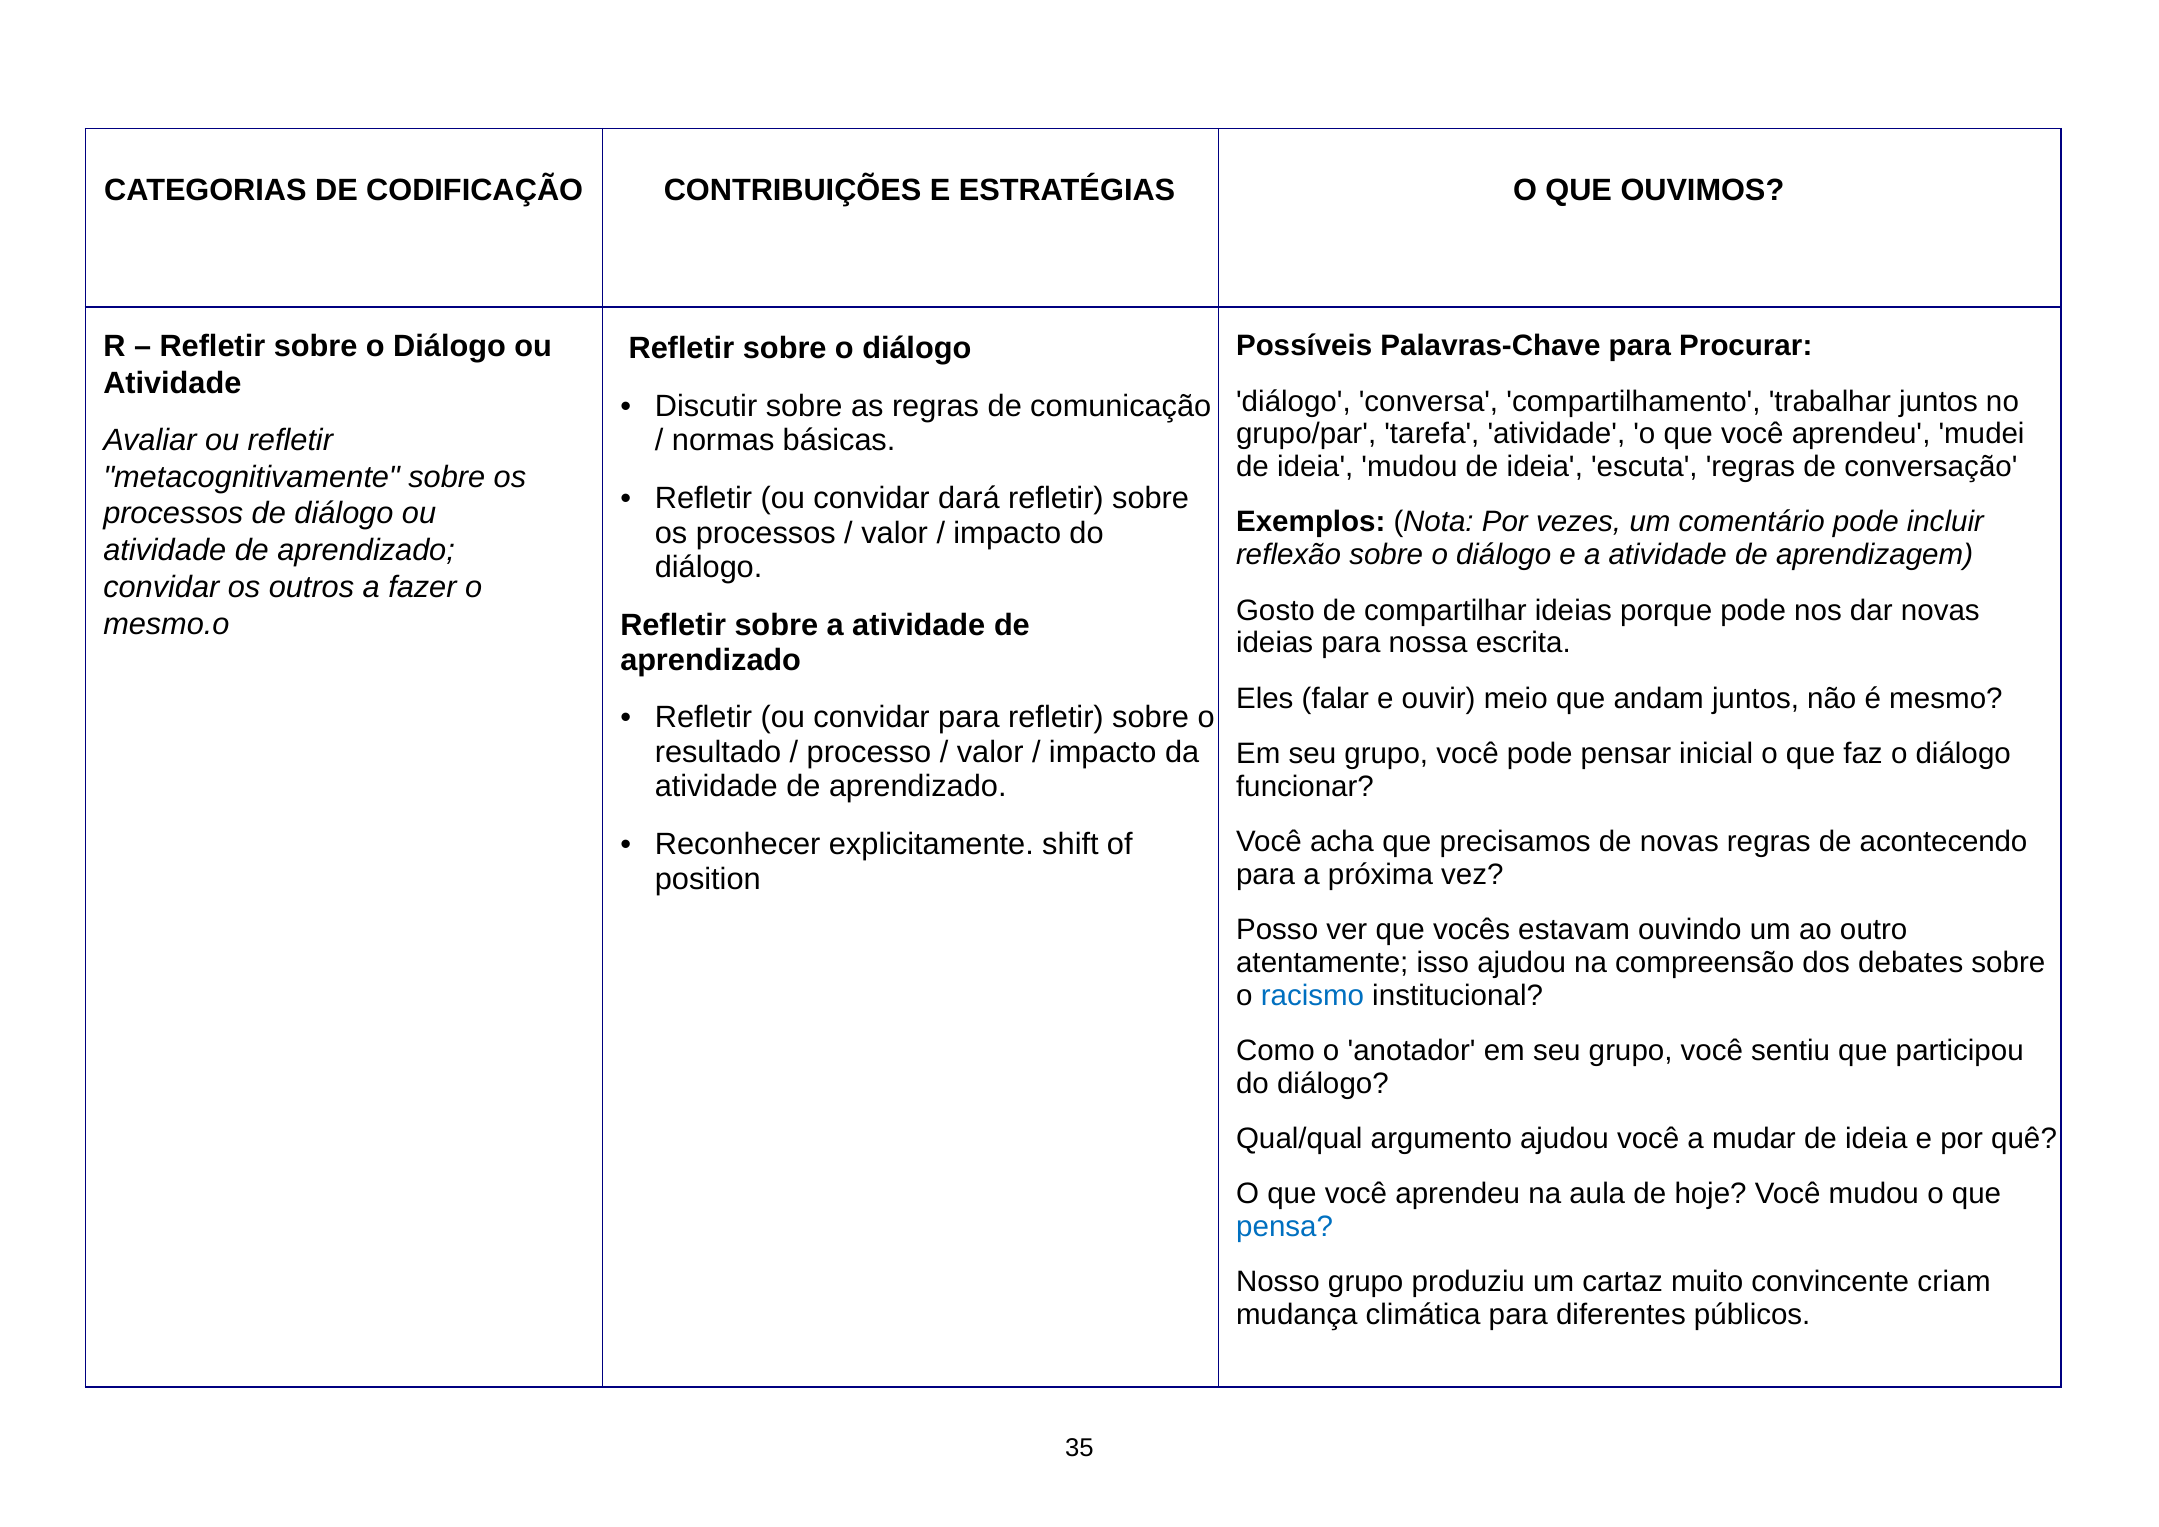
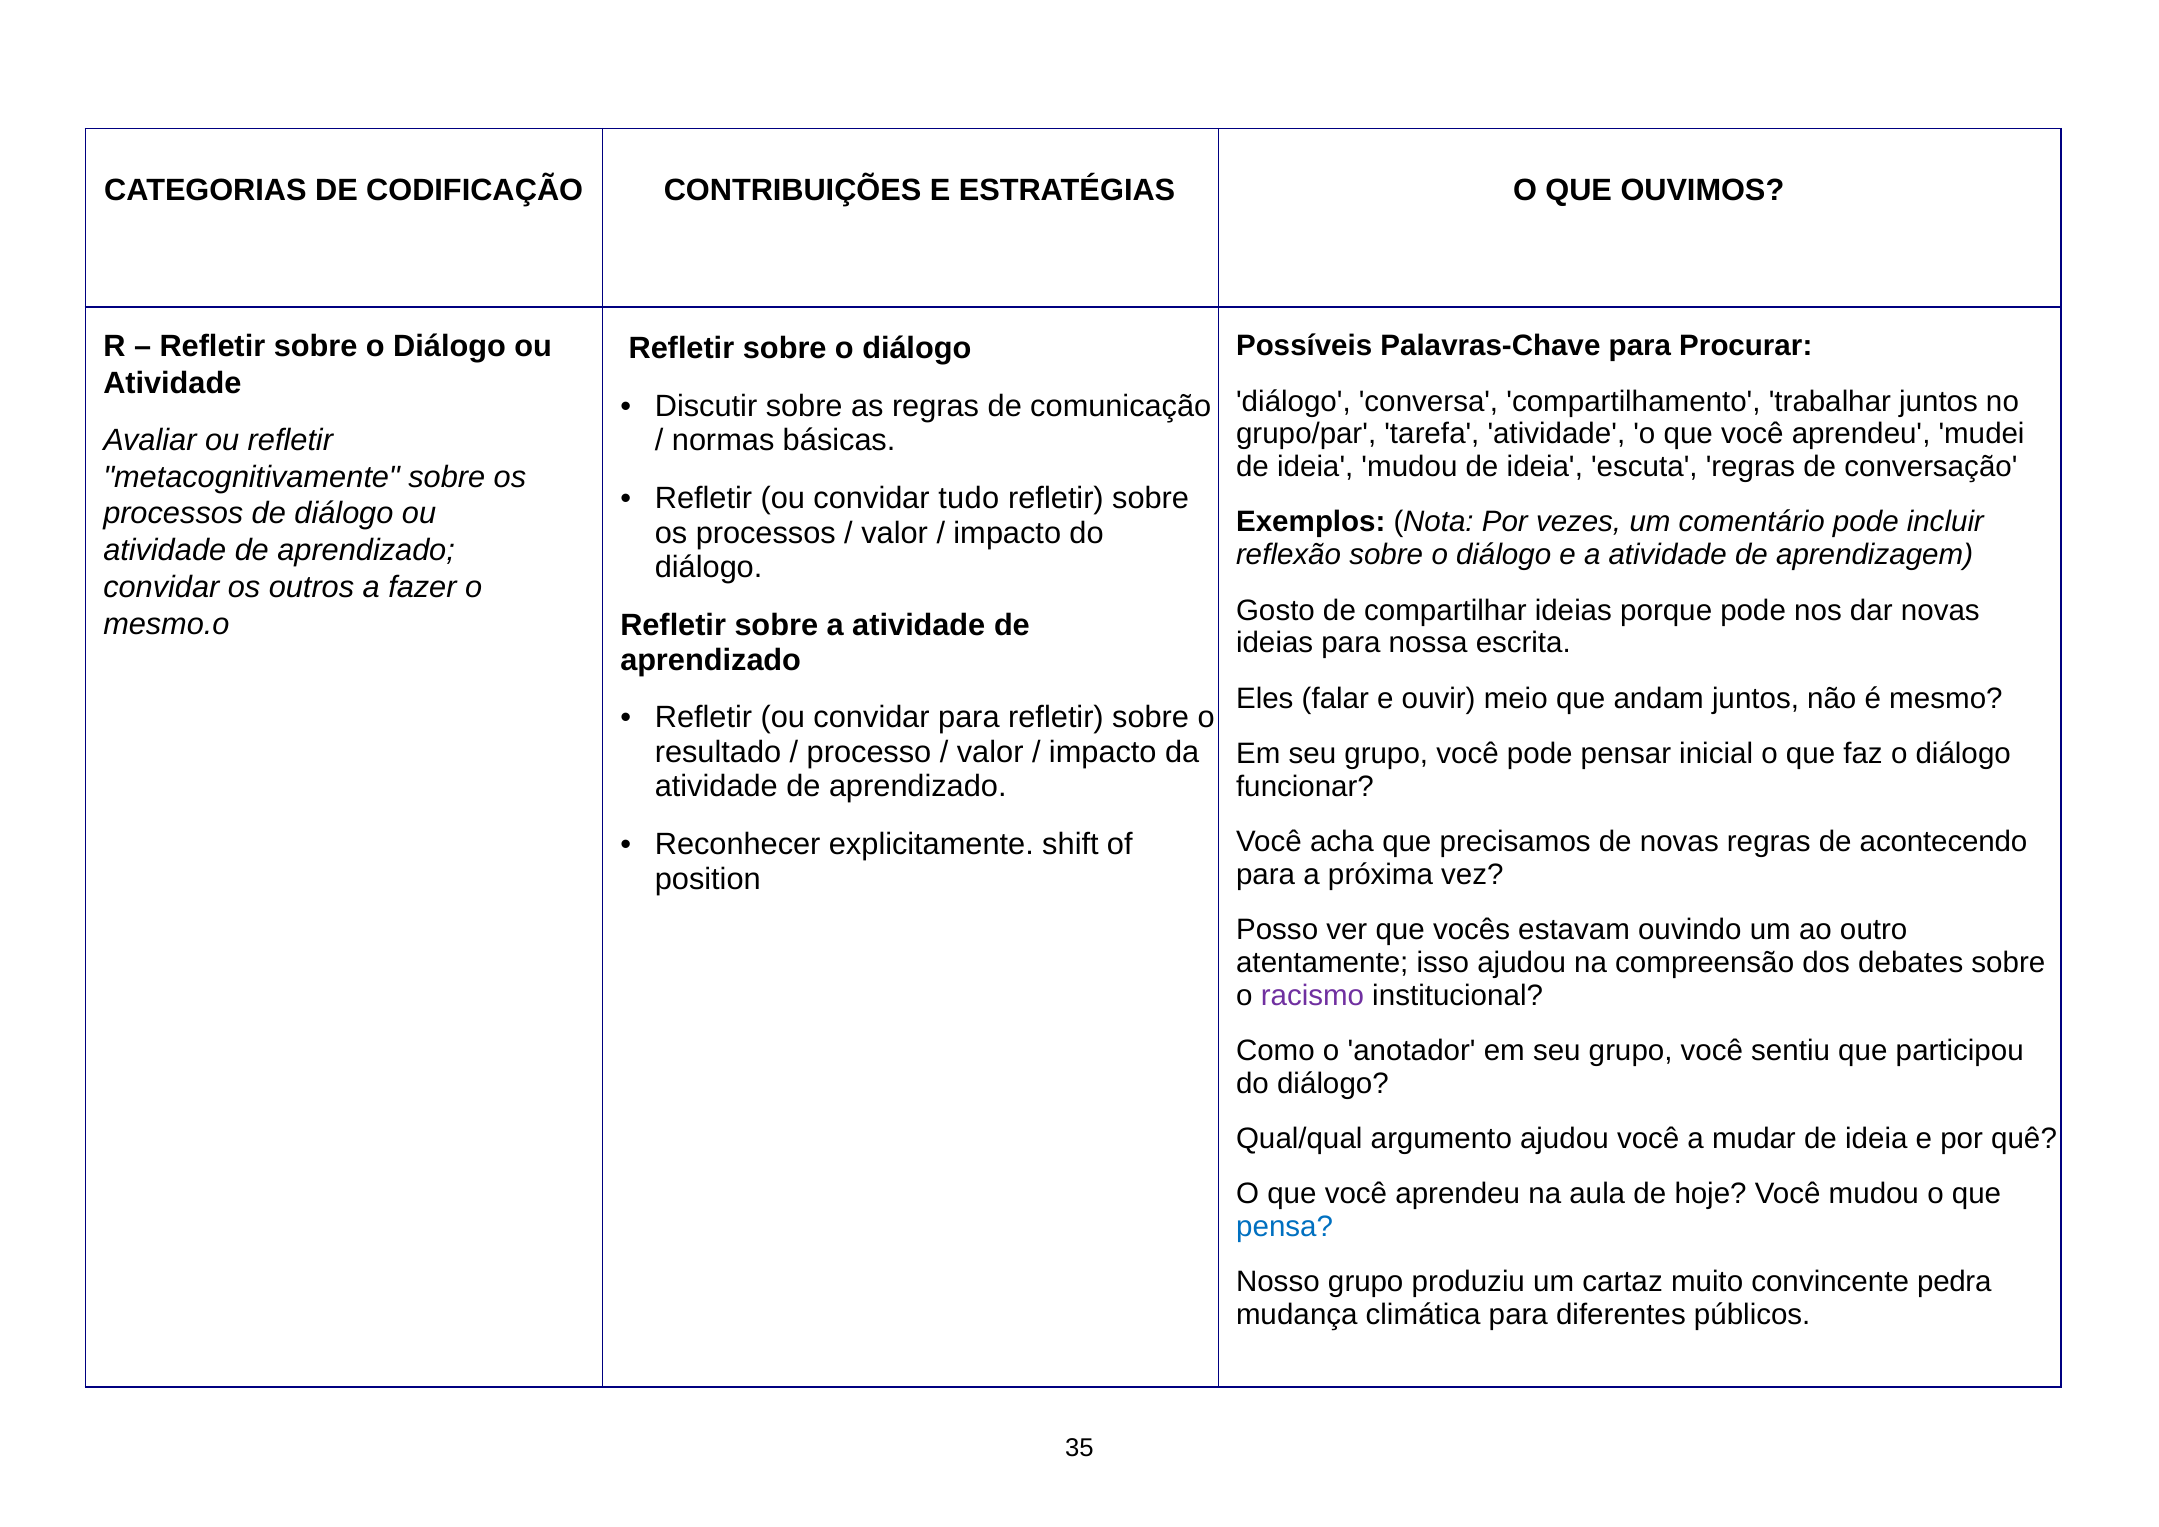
dará: dará -> tudo
racismo colour: blue -> purple
criam: criam -> pedra
